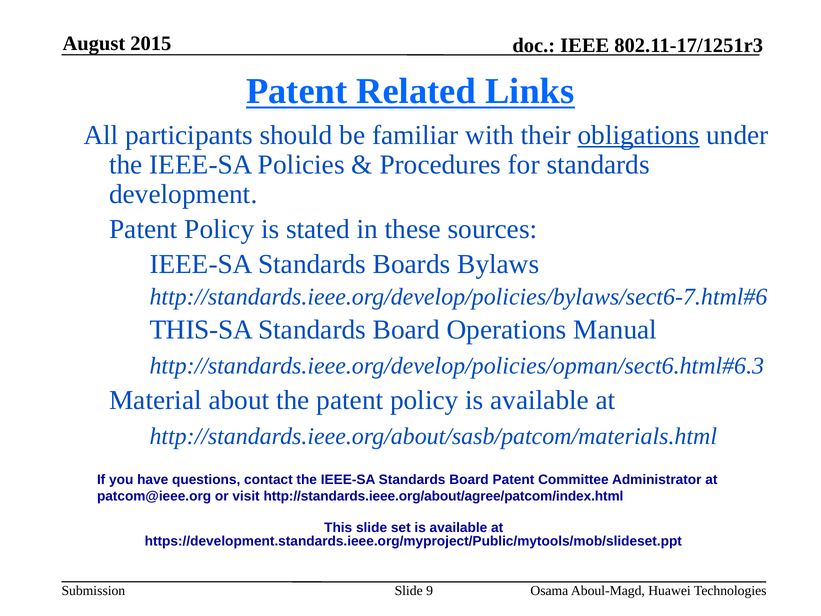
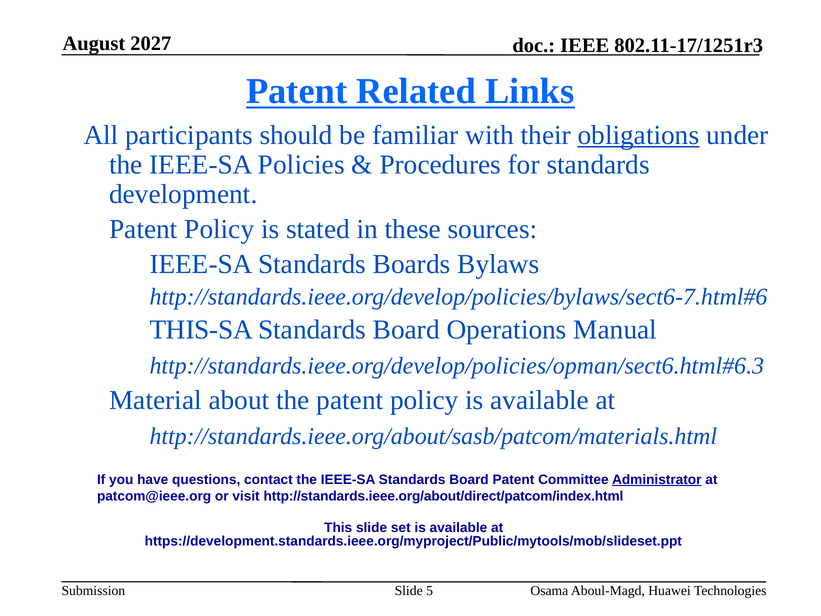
2015: 2015 -> 2027
Administrator underline: none -> present
http://standards.ieee.org/about/agree/patcom/index.html: http://standards.ieee.org/about/agree/patcom/index.html -> http://standards.ieee.org/about/direct/patcom/index.html
9: 9 -> 5
